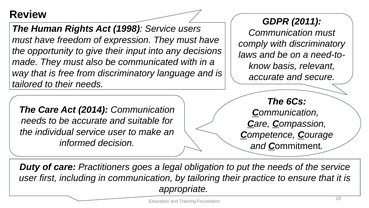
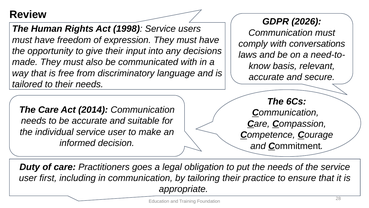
2011: 2011 -> 2026
with discriminatory: discriminatory -> conversations
